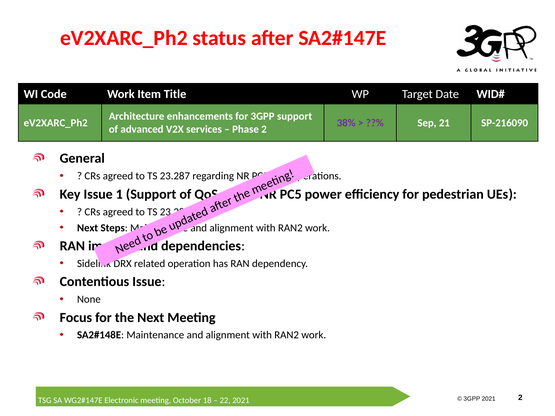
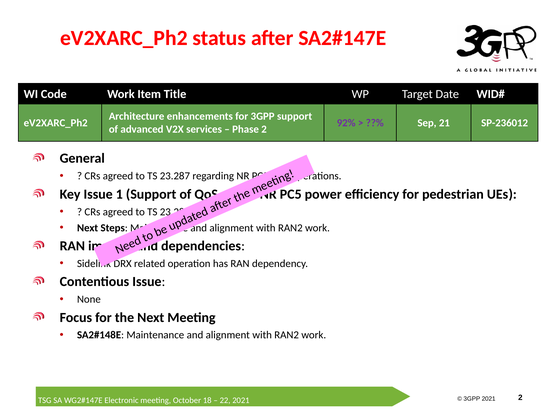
38%: 38% -> 92%
SP-216090: SP-216090 -> SP-236012
